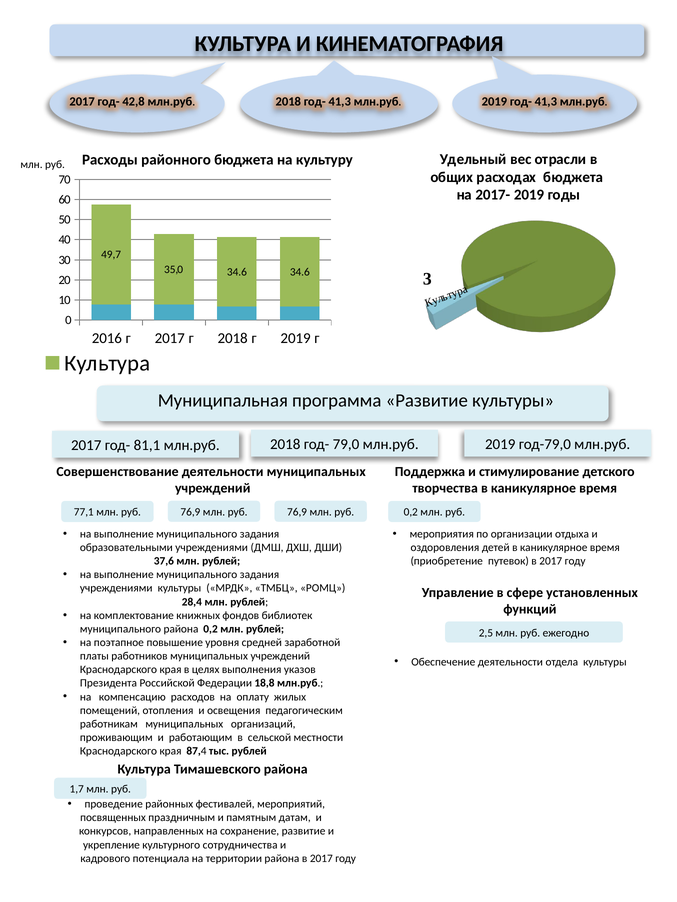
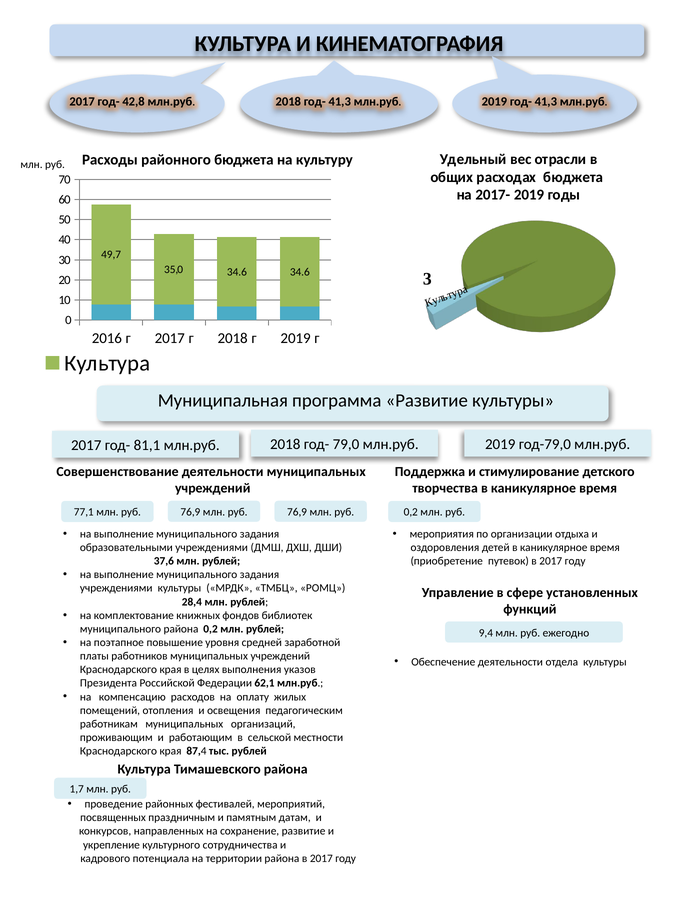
2,5: 2,5 -> 9,4
18,8: 18,8 -> 62,1
